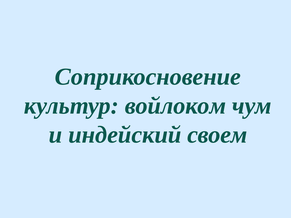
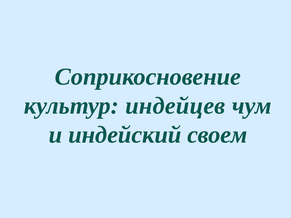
войлоком: войлоком -> индейцев
